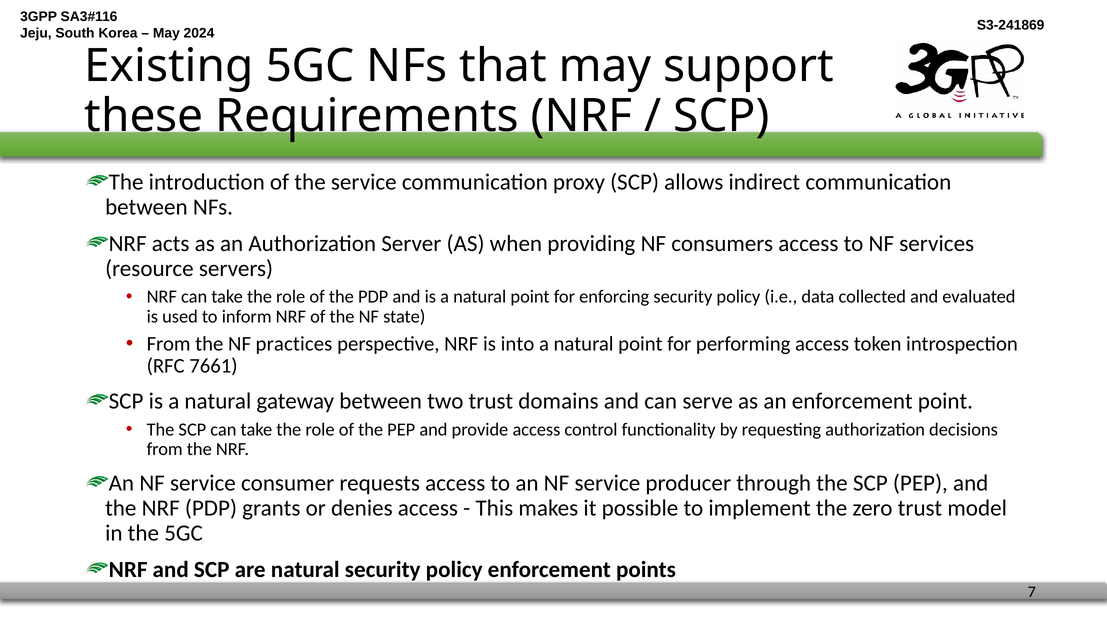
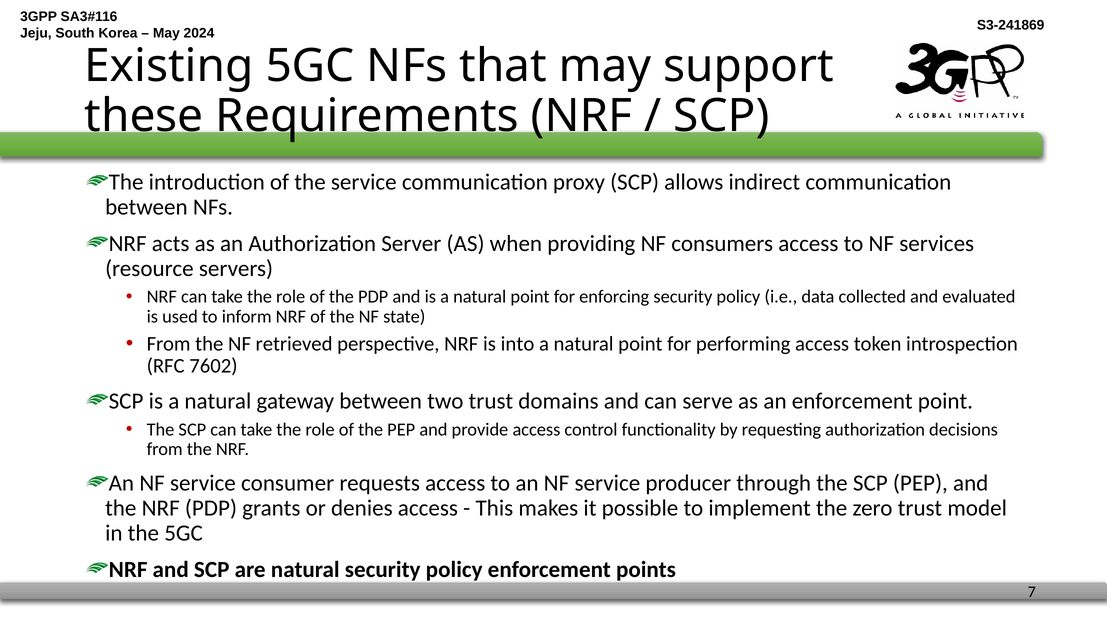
practices: practices -> retrieved
7661: 7661 -> 7602
